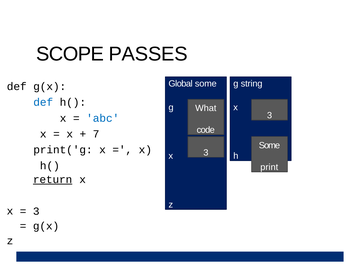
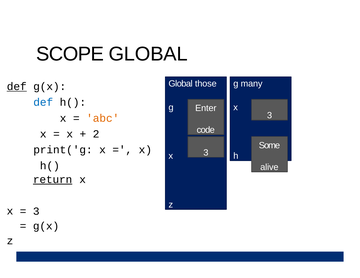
SCOPE PASSES: PASSES -> GLOBAL
string: string -> many
Global some: some -> those
def at (17, 87) underline: none -> present
What: What -> Enter
abc colour: blue -> orange
7: 7 -> 2
print: print -> alive
